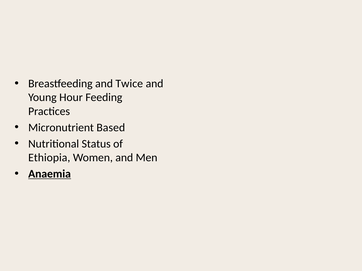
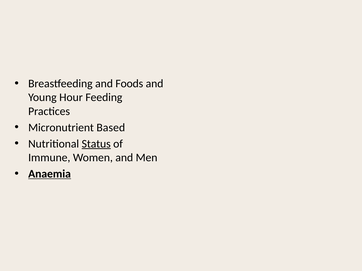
Twice: Twice -> Foods
Status underline: none -> present
Ethiopia: Ethiopia -> Immune
